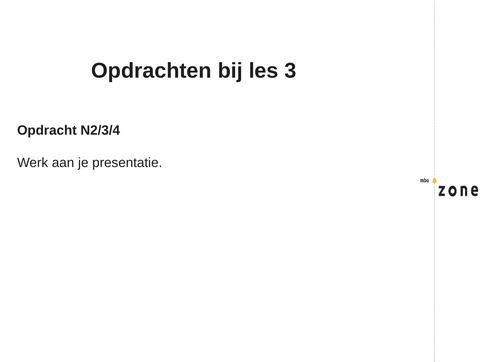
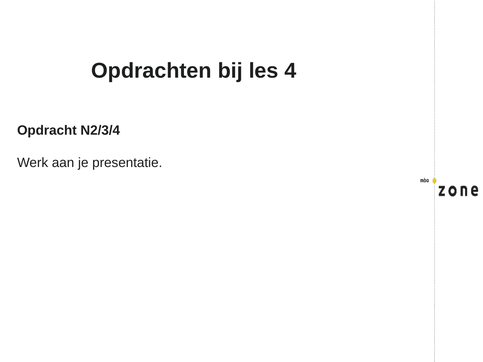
3: 3 -> 4
